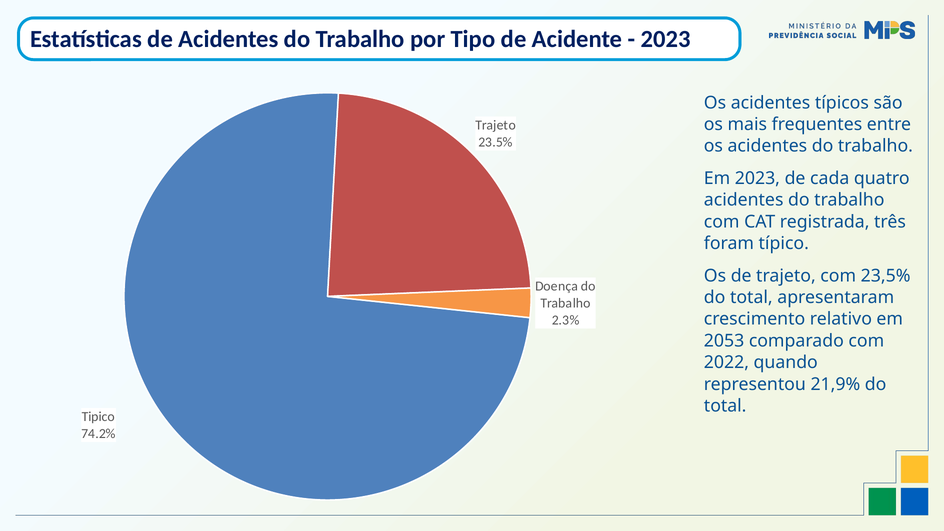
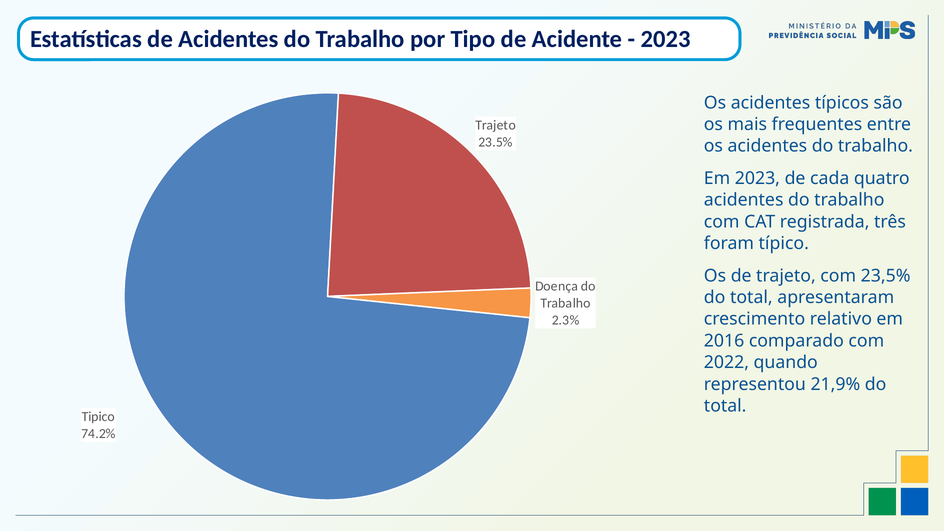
2053: 2053 -> 2016
